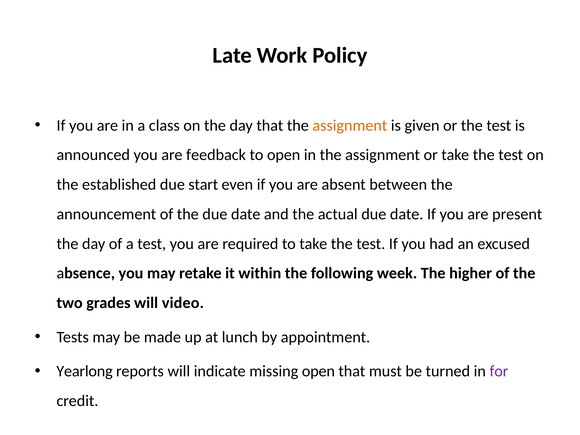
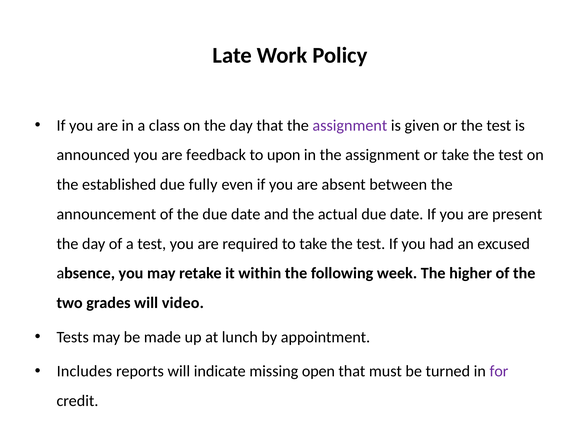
assignment at (350, 125) colour: orange -> purple
to open: open -> upon
start: start -> fully
Yearlong: Yearlong -> Includes
